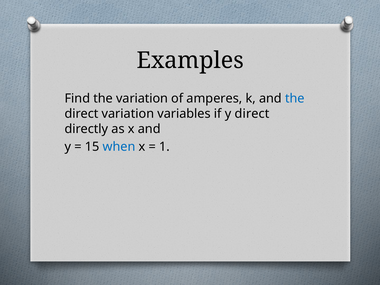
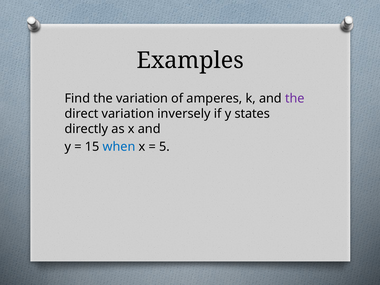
the at (295, 98) colour: blue -> purple
variables: variables -> inversely
y direct: direct -> states
1: 1 -> 5
